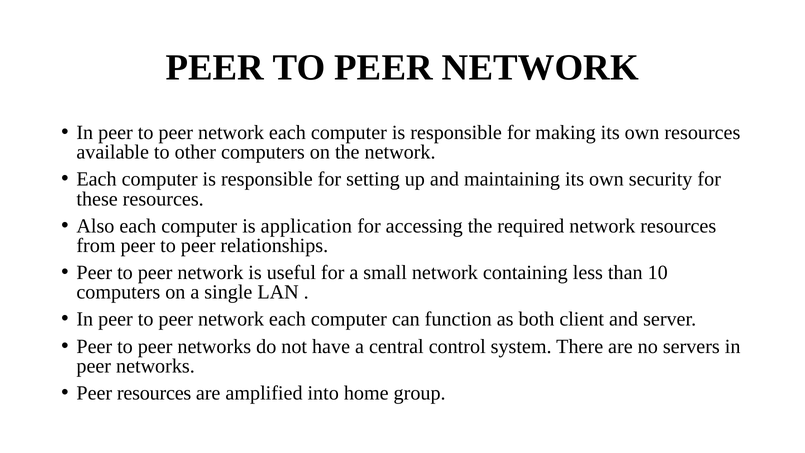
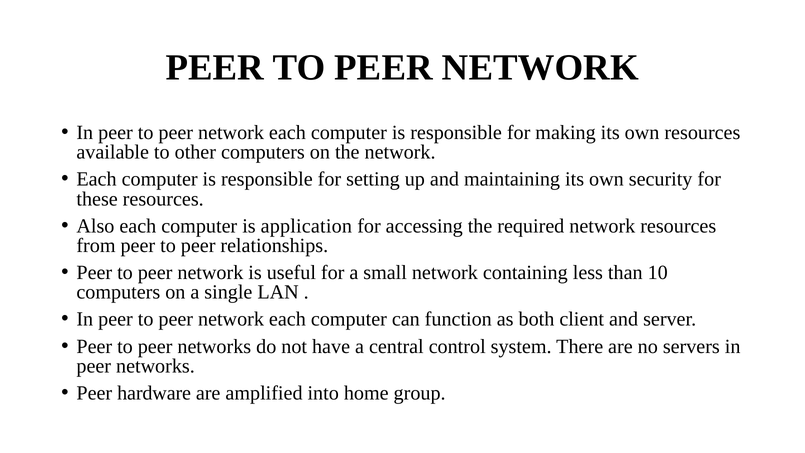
Peer resources: resources -> hardware
